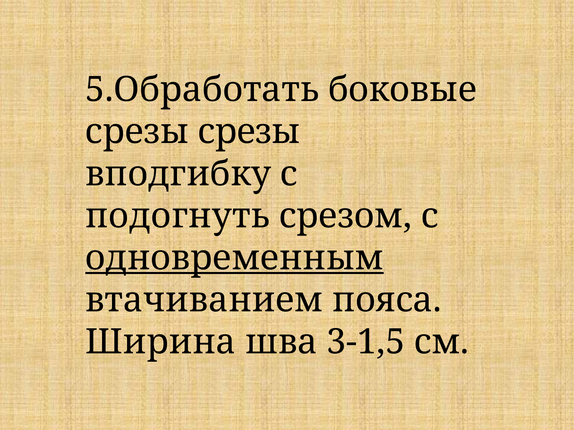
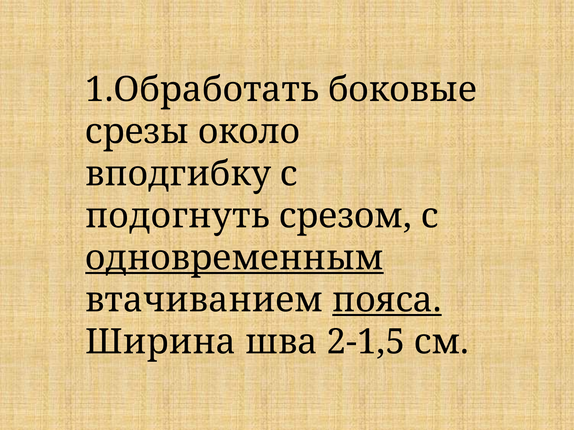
5.Обработать: 5.Обработать -> 1.Обработать
срезы срезы: срезы -> около
пояса underline: none -> present
3-1,5: 3-1,5 -> 2-1,5
